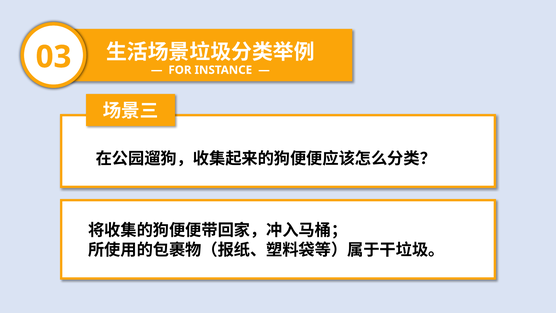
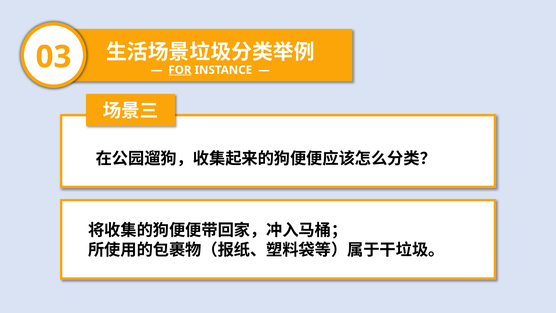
FOR underline: none -> present
